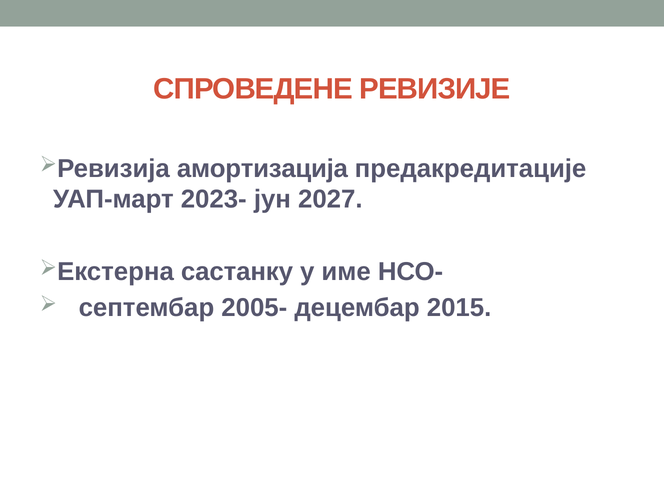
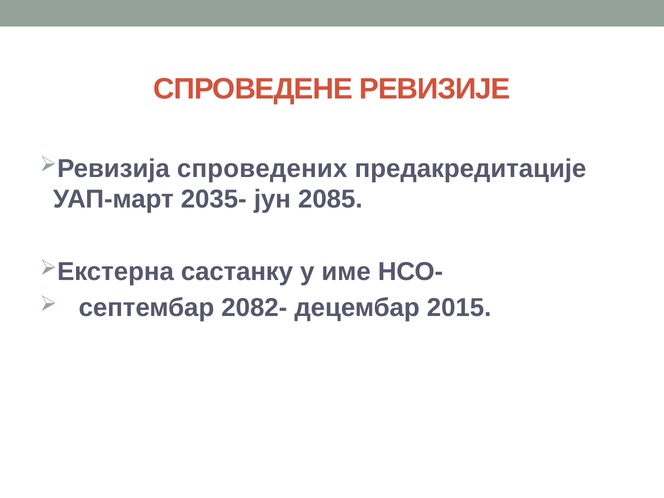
амортизација: амортизација -> спроведених
2023-: 2023- -> 2035-
2027: 2027 -> 2085
2005-: 2005- -> 2082-
